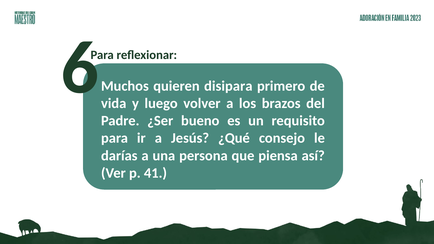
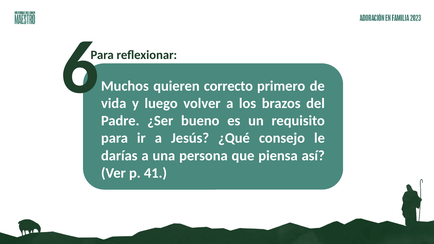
disipara: disipara -> correcto
